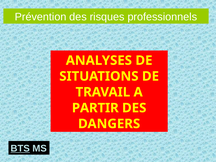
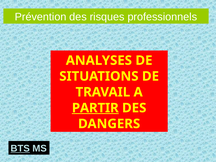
PARTIR underline: none -> present
